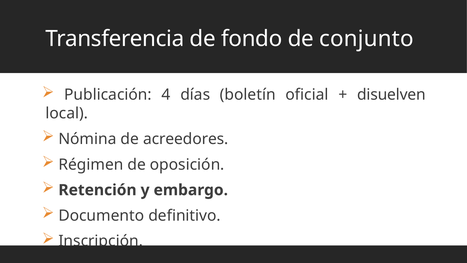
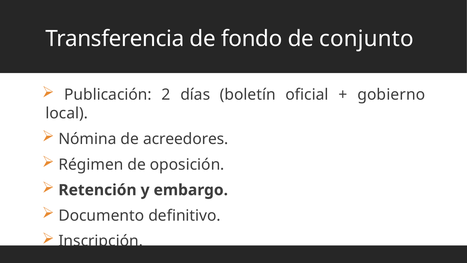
4: 4 -> 2
disuelven: disuelven -> gobierno
